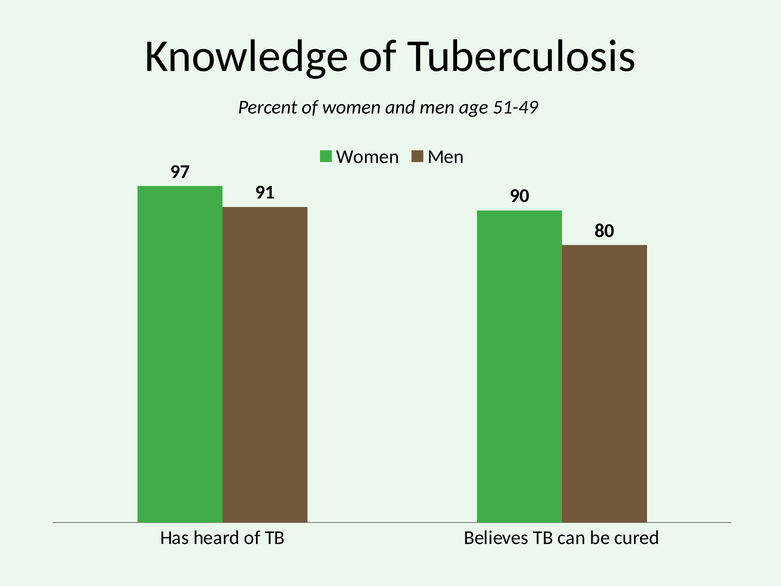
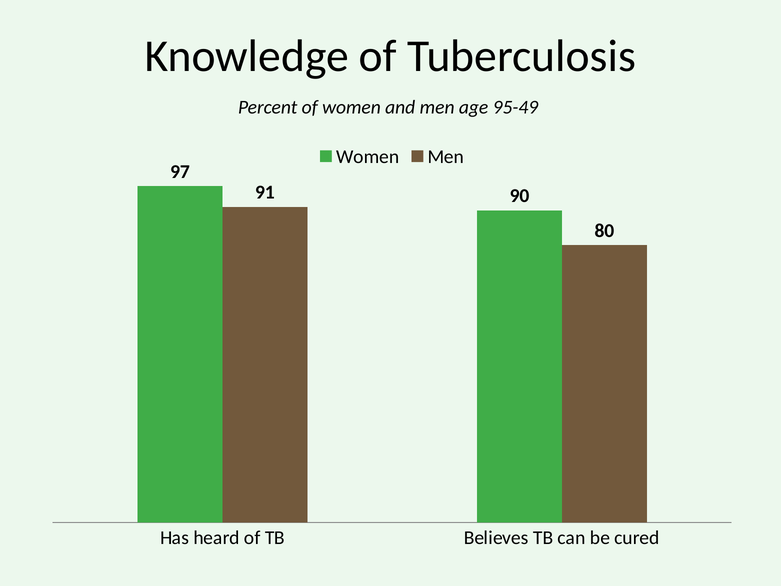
51-49: 51-49 -> 95-49
